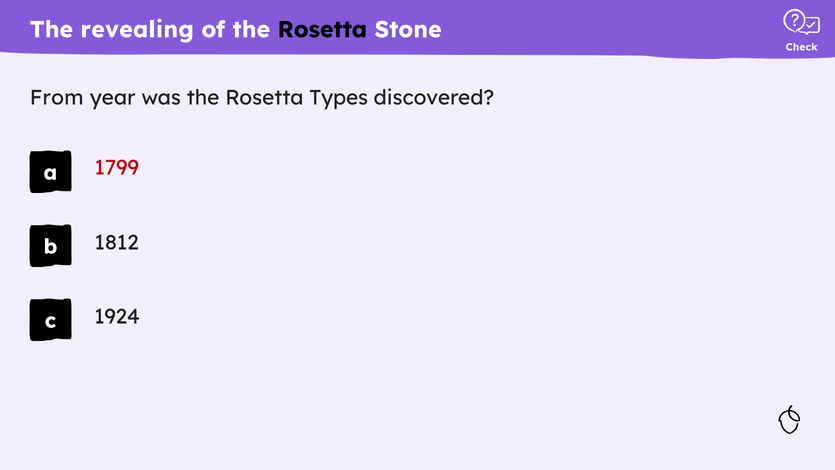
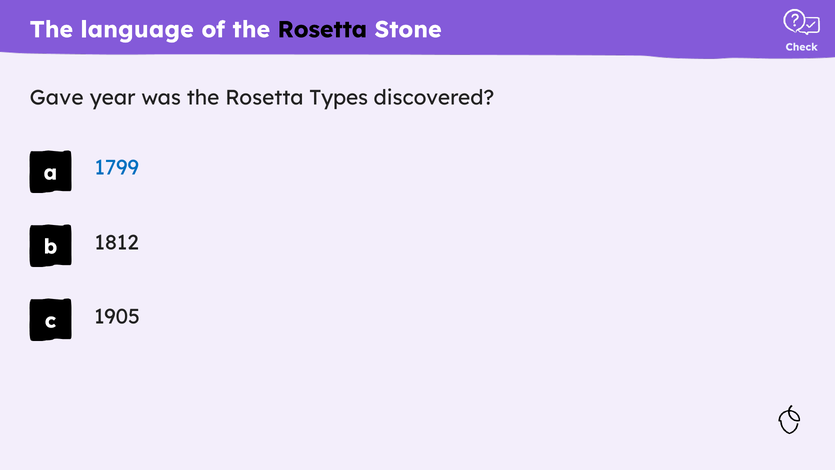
revealing: revealing -> language
From: From -> Gave
1799 colour: red -> blue
1924: 1924 -> 1905
